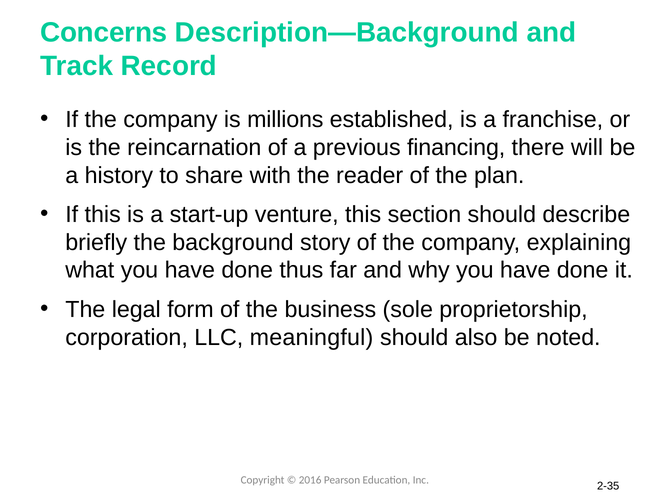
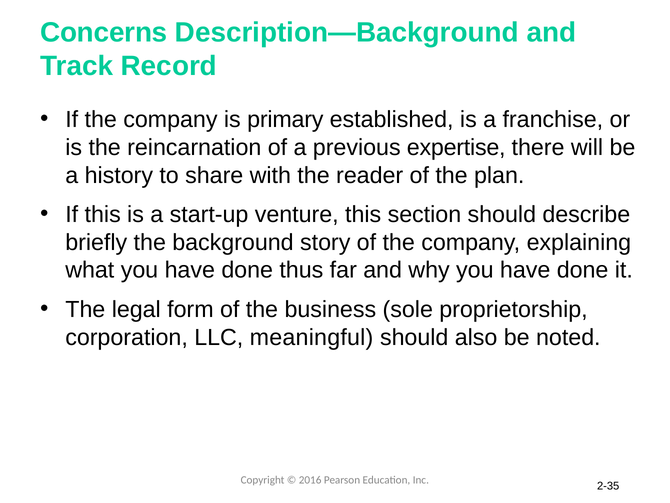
millions: millions -> primary
financing: financing -> expertise
